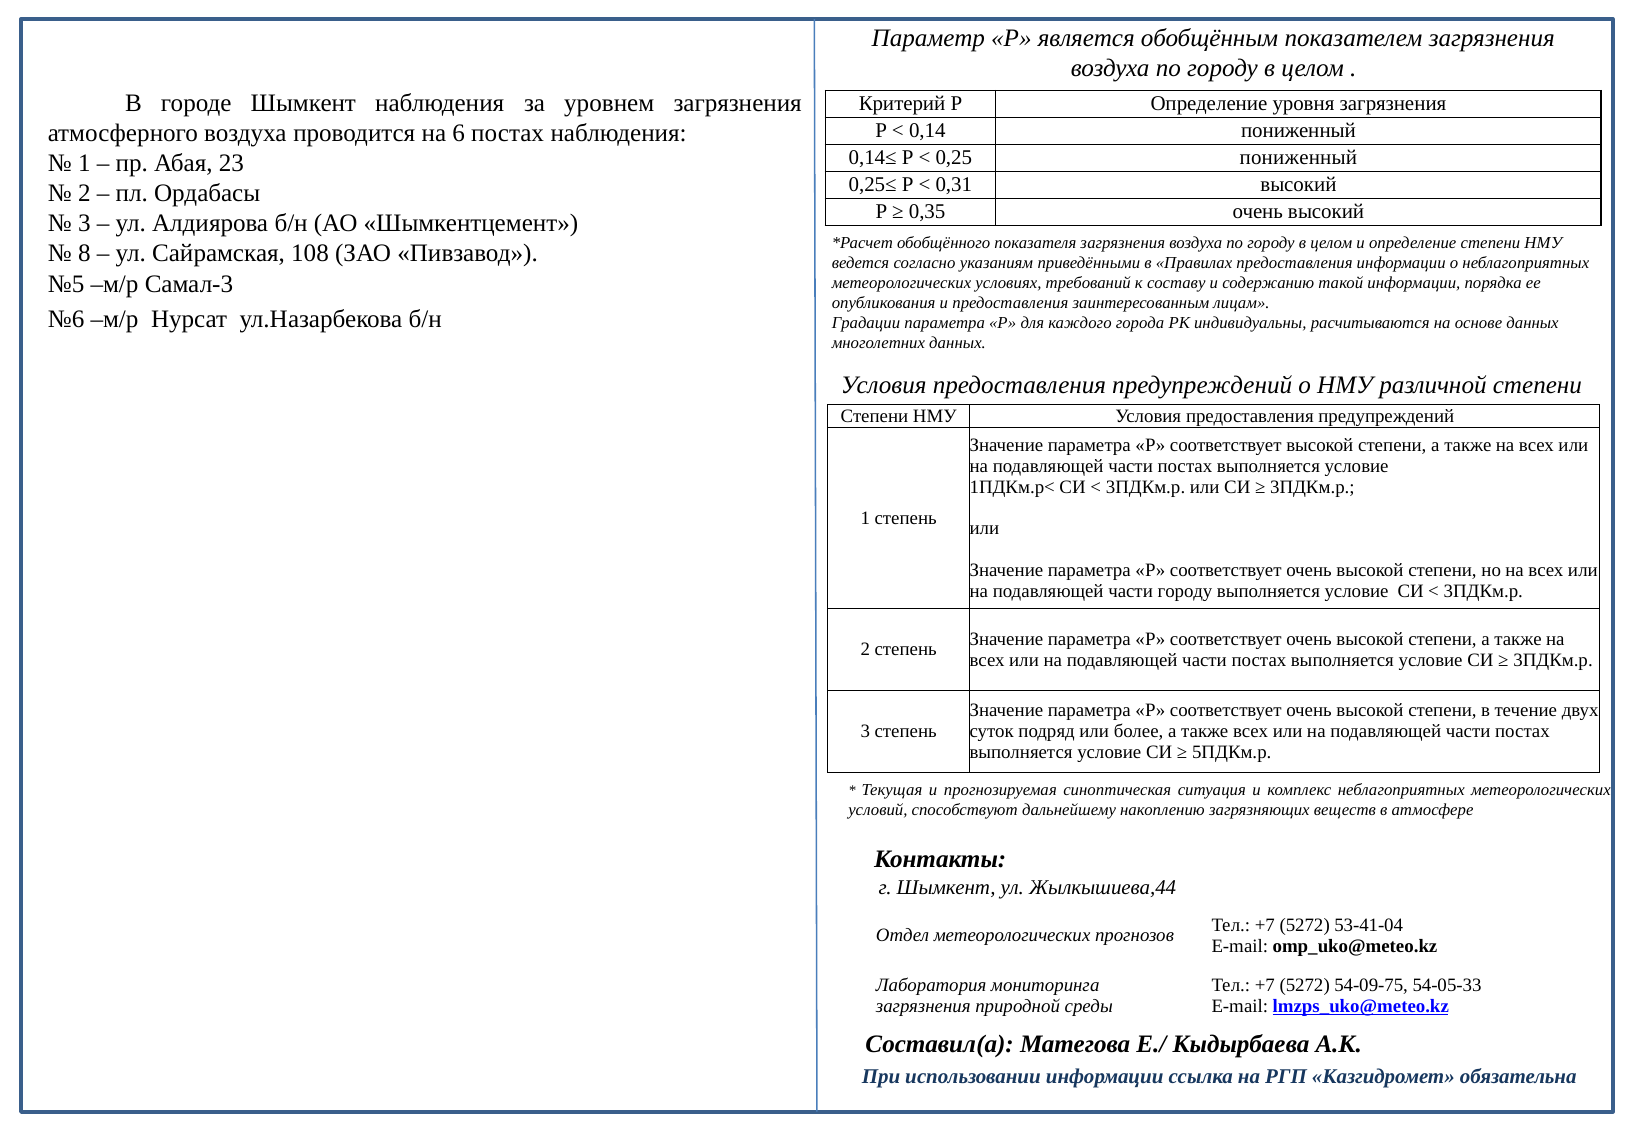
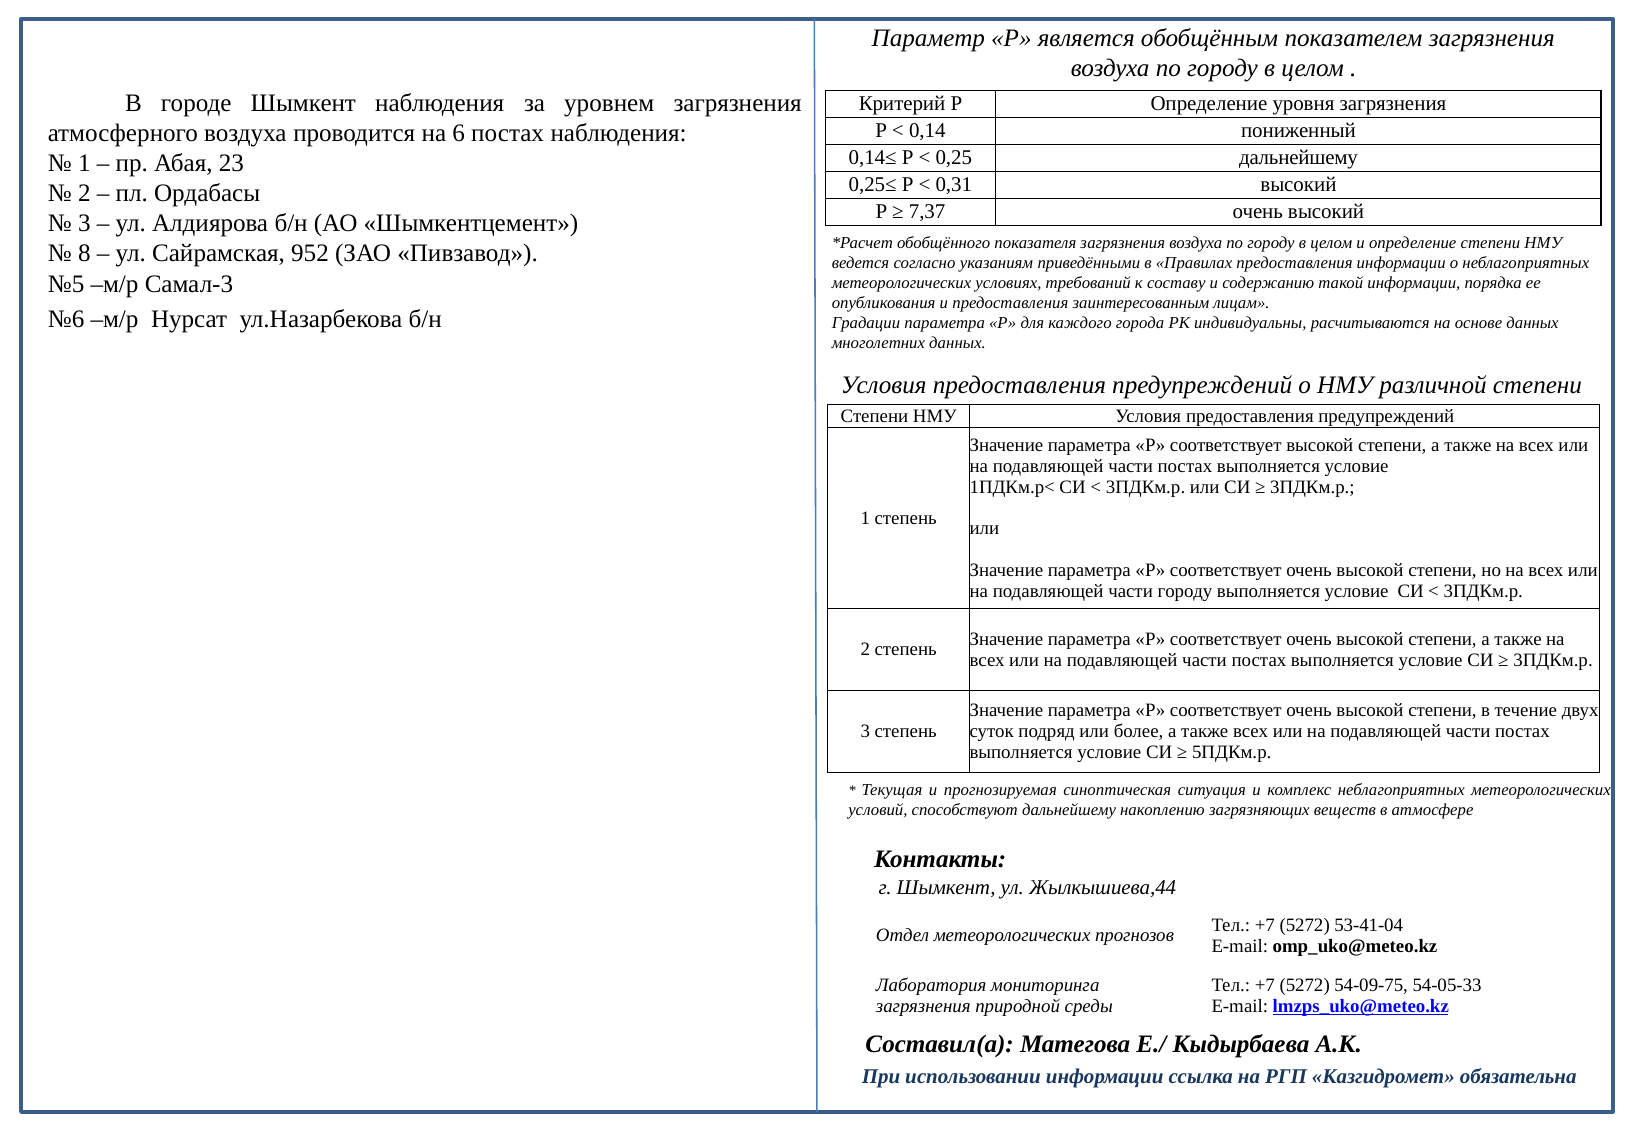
0,25 пониженный: пониженный -> дальнейшему
0,35: 0,35 -> 7,37
108: 108 -> 952
